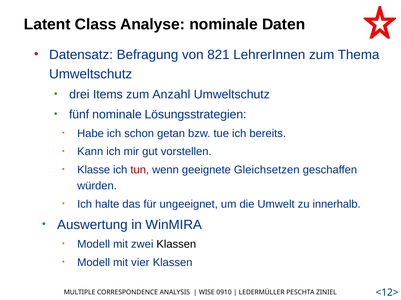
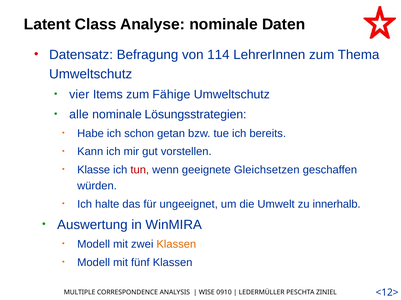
821: 821 -> 114
drei: drei -> vier
Anzahl: Anzahl -> Fähige
fünf: fünf -> alle
Klassen at (176, 245) colour: black -> orange
vier: vier -> fünf
